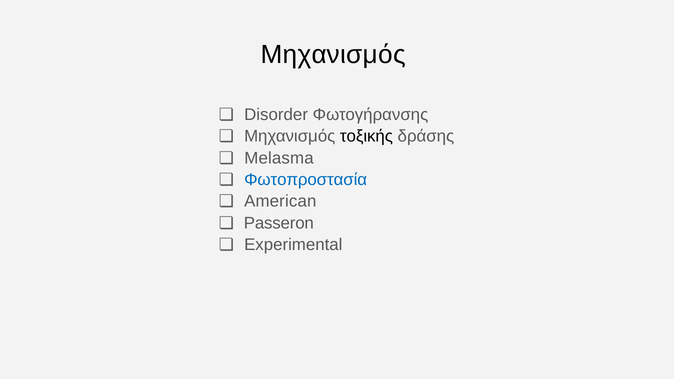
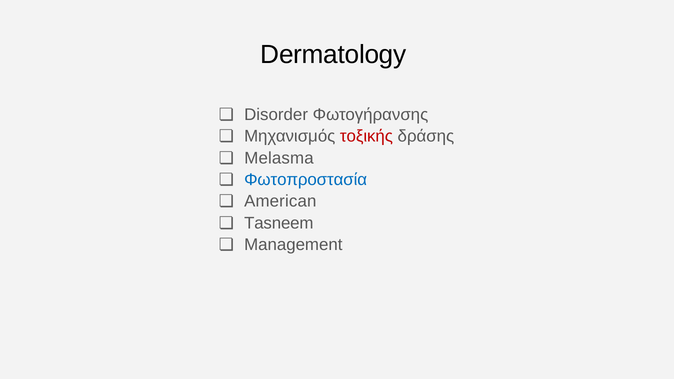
Μηχανισμός at (333, 55): Μηχανισμός -> Dermatology
τοξικής colour: black -> red
Passeron: Passeron -> Tasneem
Experimental: Experimental -> Management
